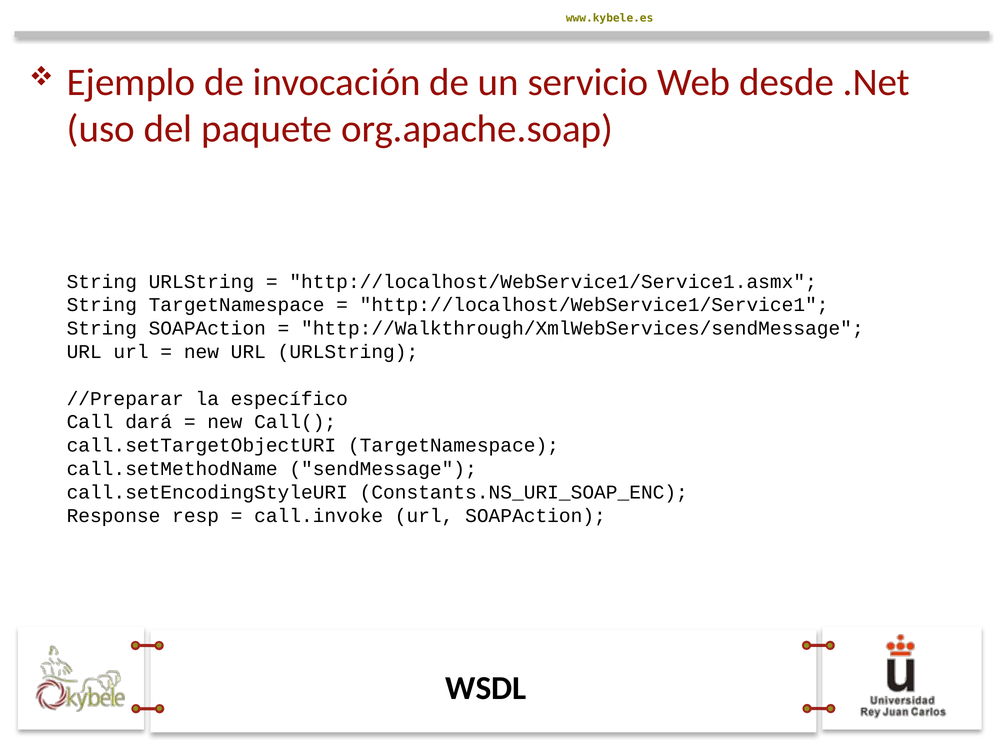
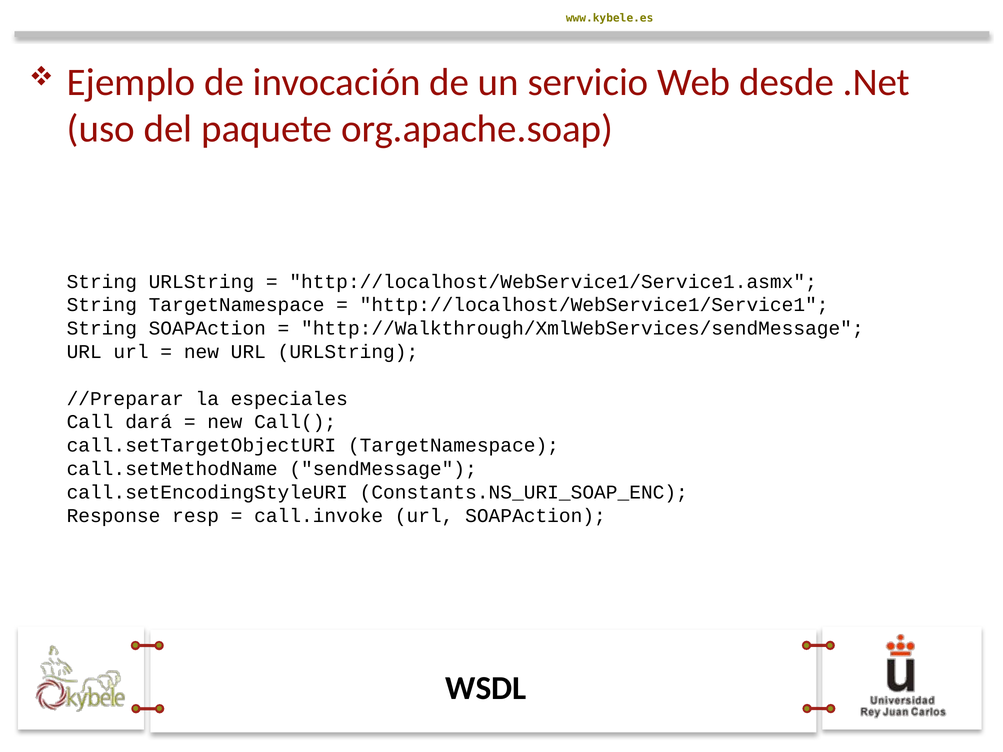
específico: específico -> especiales
